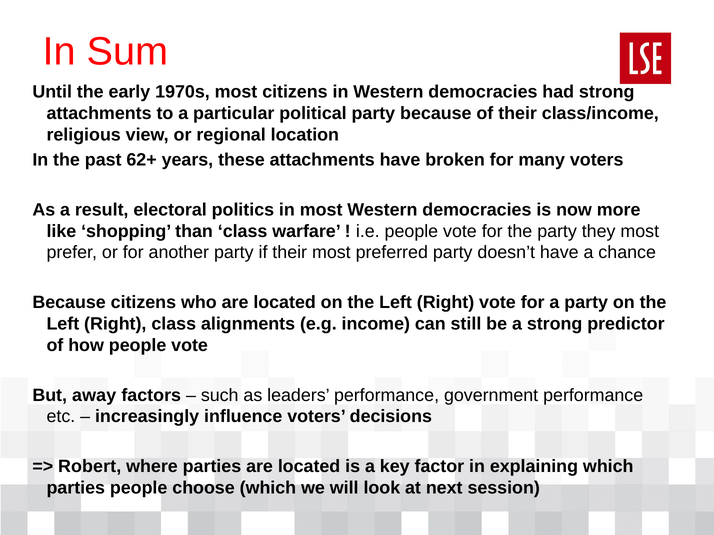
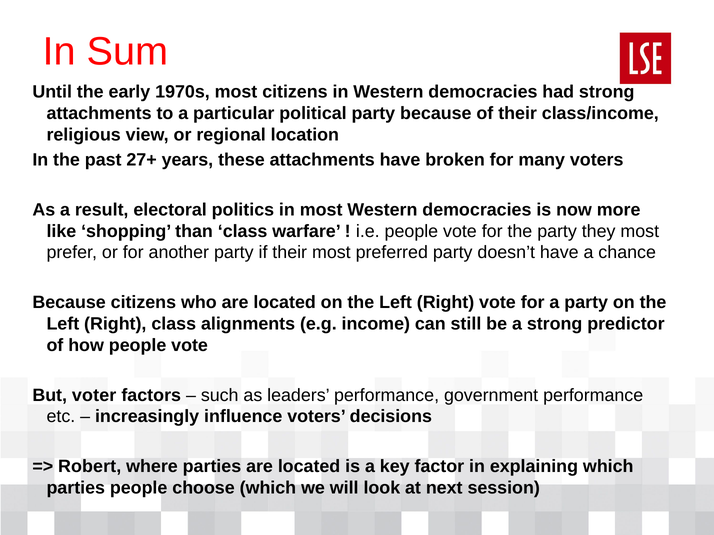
62+: 62+ -> 27+
away: away -> voter
